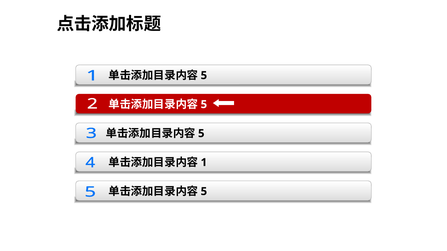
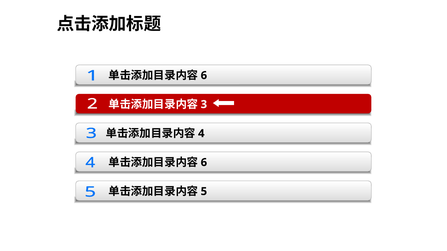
5 at (204, 76): 5 -> 6
5 at (204, 105): 5 -> 3
5 at (201, 134): 5 -> 4
1 at (204, 163): 1 -> 6
